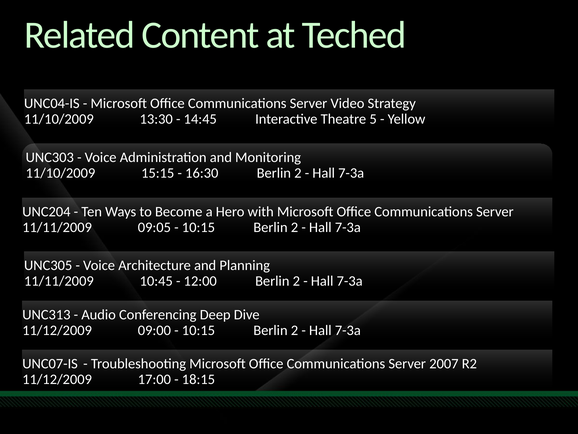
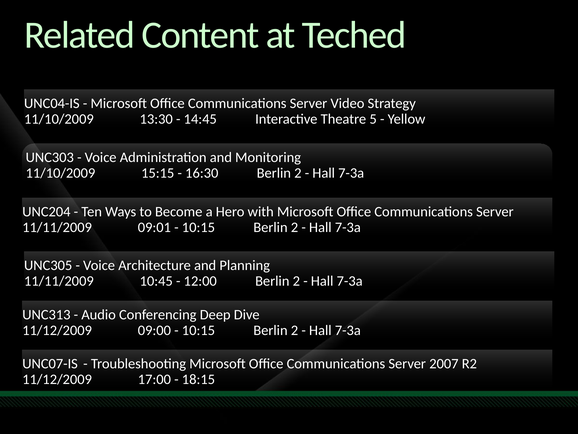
09:05: 09:05 -> 09:01
